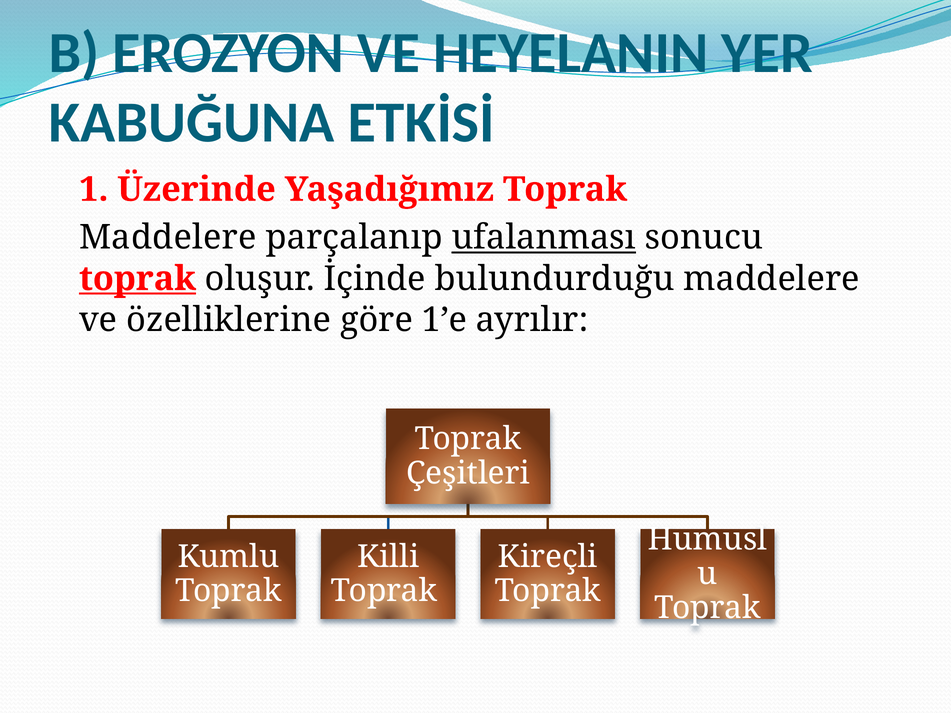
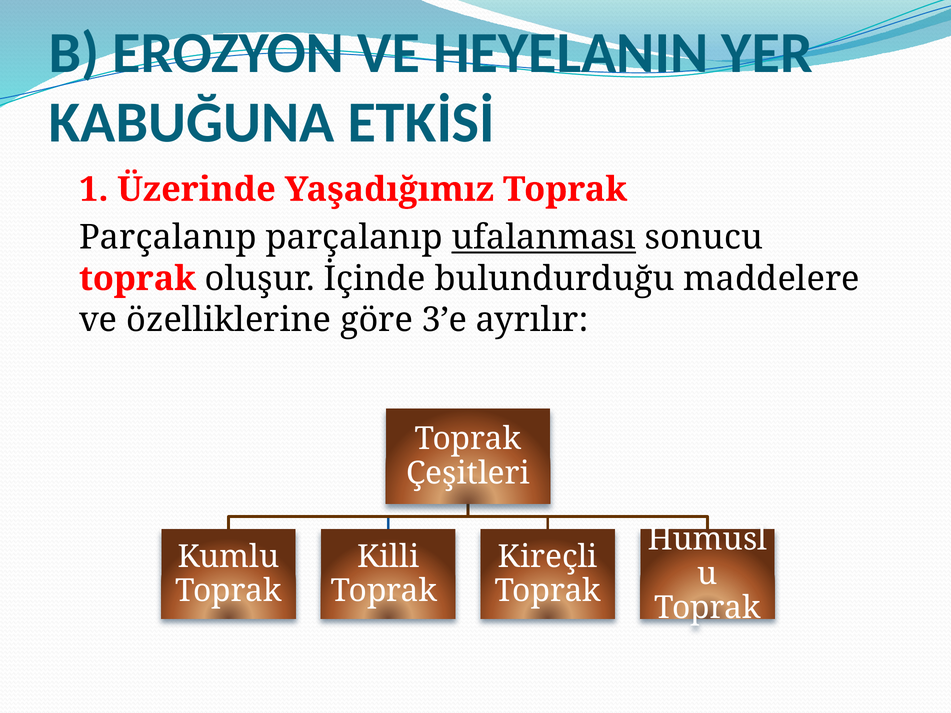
Maddelere at (168, 238): Maddelere -> Parçalanıp
toprak at (138, 279) underline: present -> none
1’e: 1’e -> 3’e
